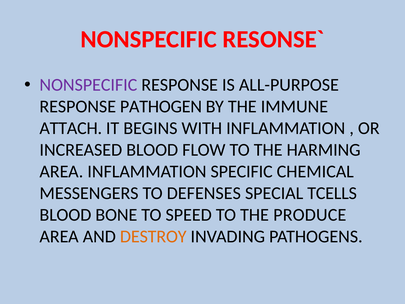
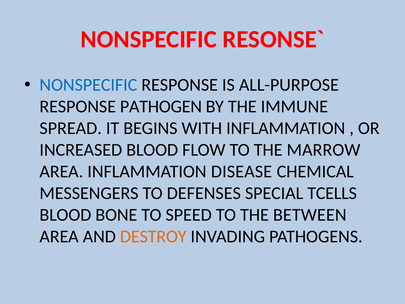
NONSPECIFIC at (88, 85) colour: purple -> blue
ATTACH: ATTACH -> SPREAD
HARMING: HARMING -> MARROW
SPECIFIC: SPECIFIC -> DISEASE
PRODUCE: PRODUCE -> BETWEEN
